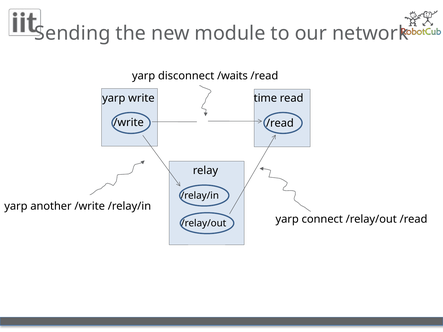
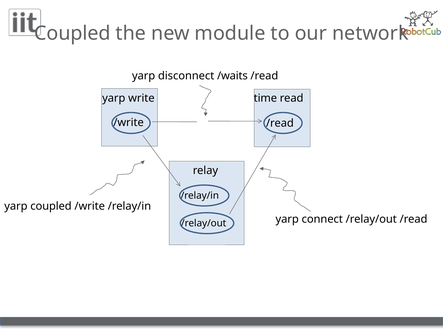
Sending at (72, 33): Sending -> Coupled
yarp another: another -> coupled
